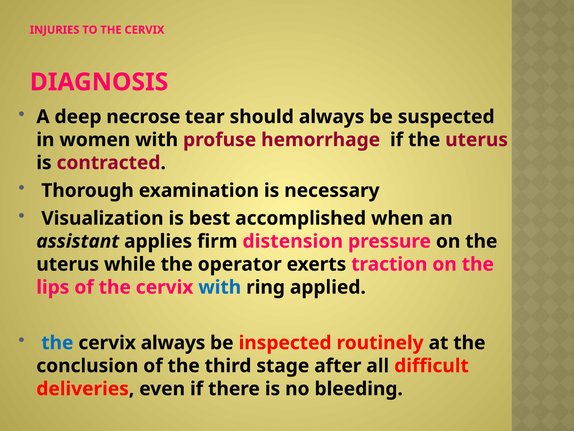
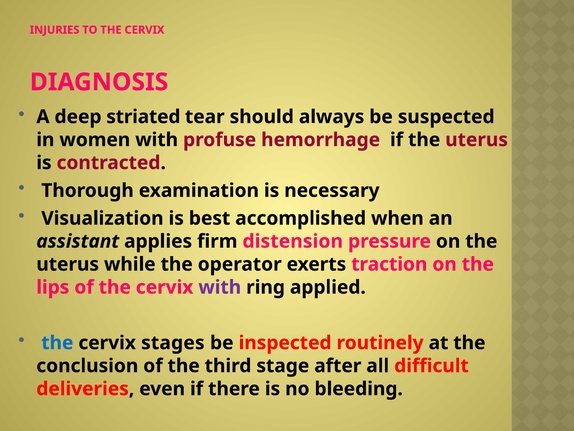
necrose: necrose -> striated
with at (220, 287) colour: blue -> purple
cervix always: always -> stages
